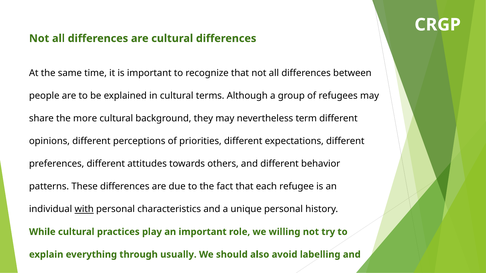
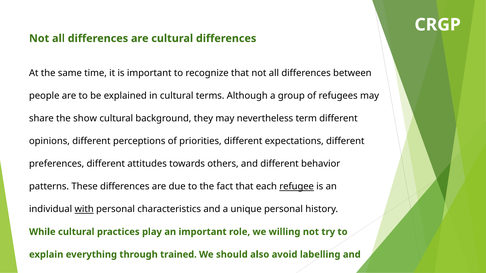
more: more -> show
refugee underline: none -> present
usually: usually -> trained
